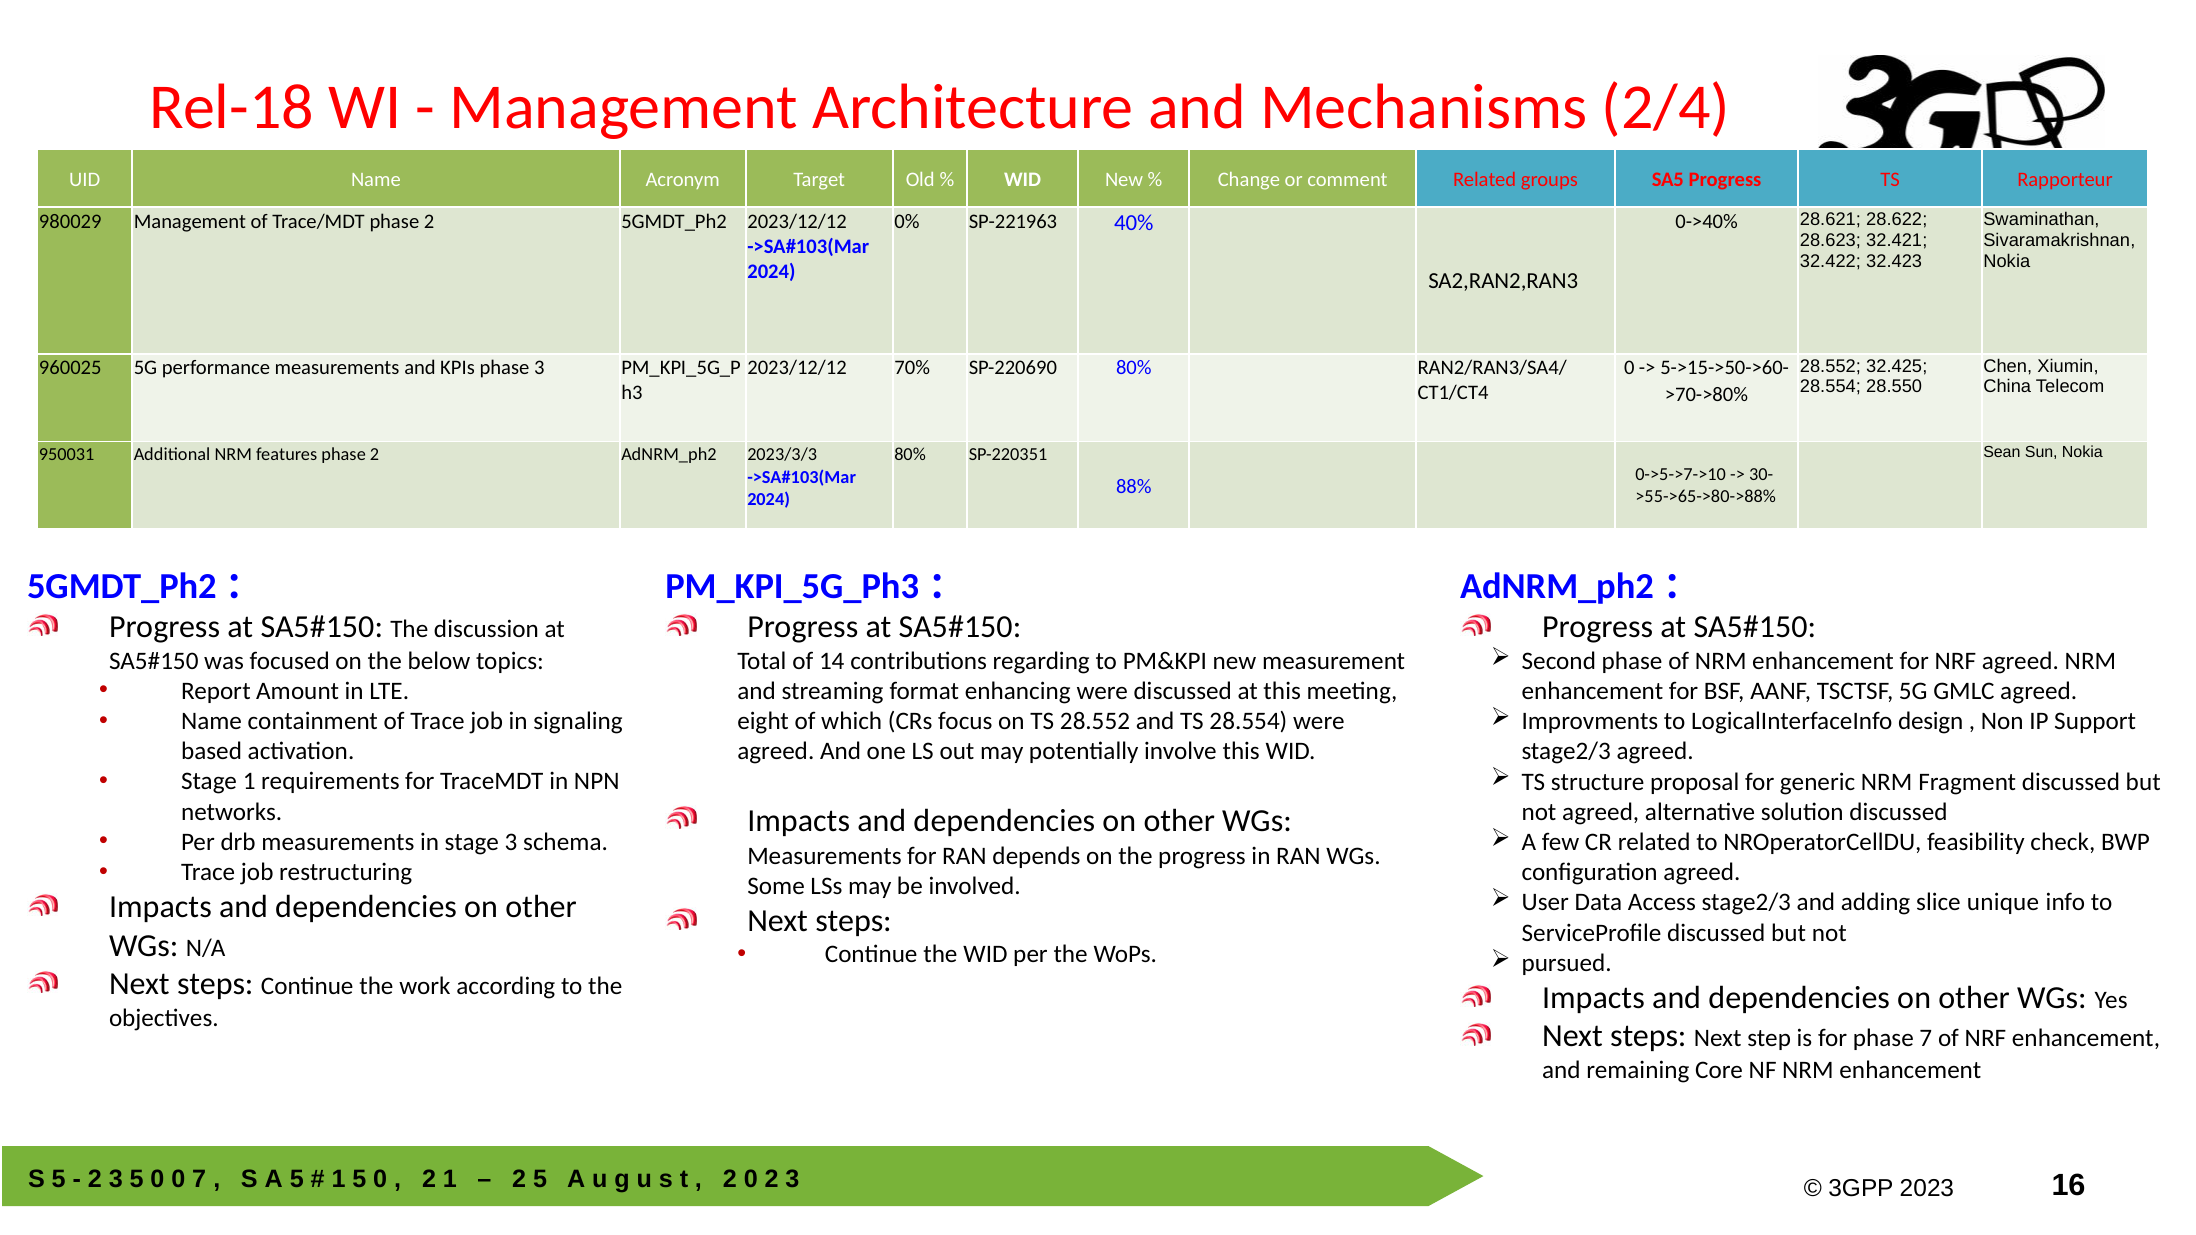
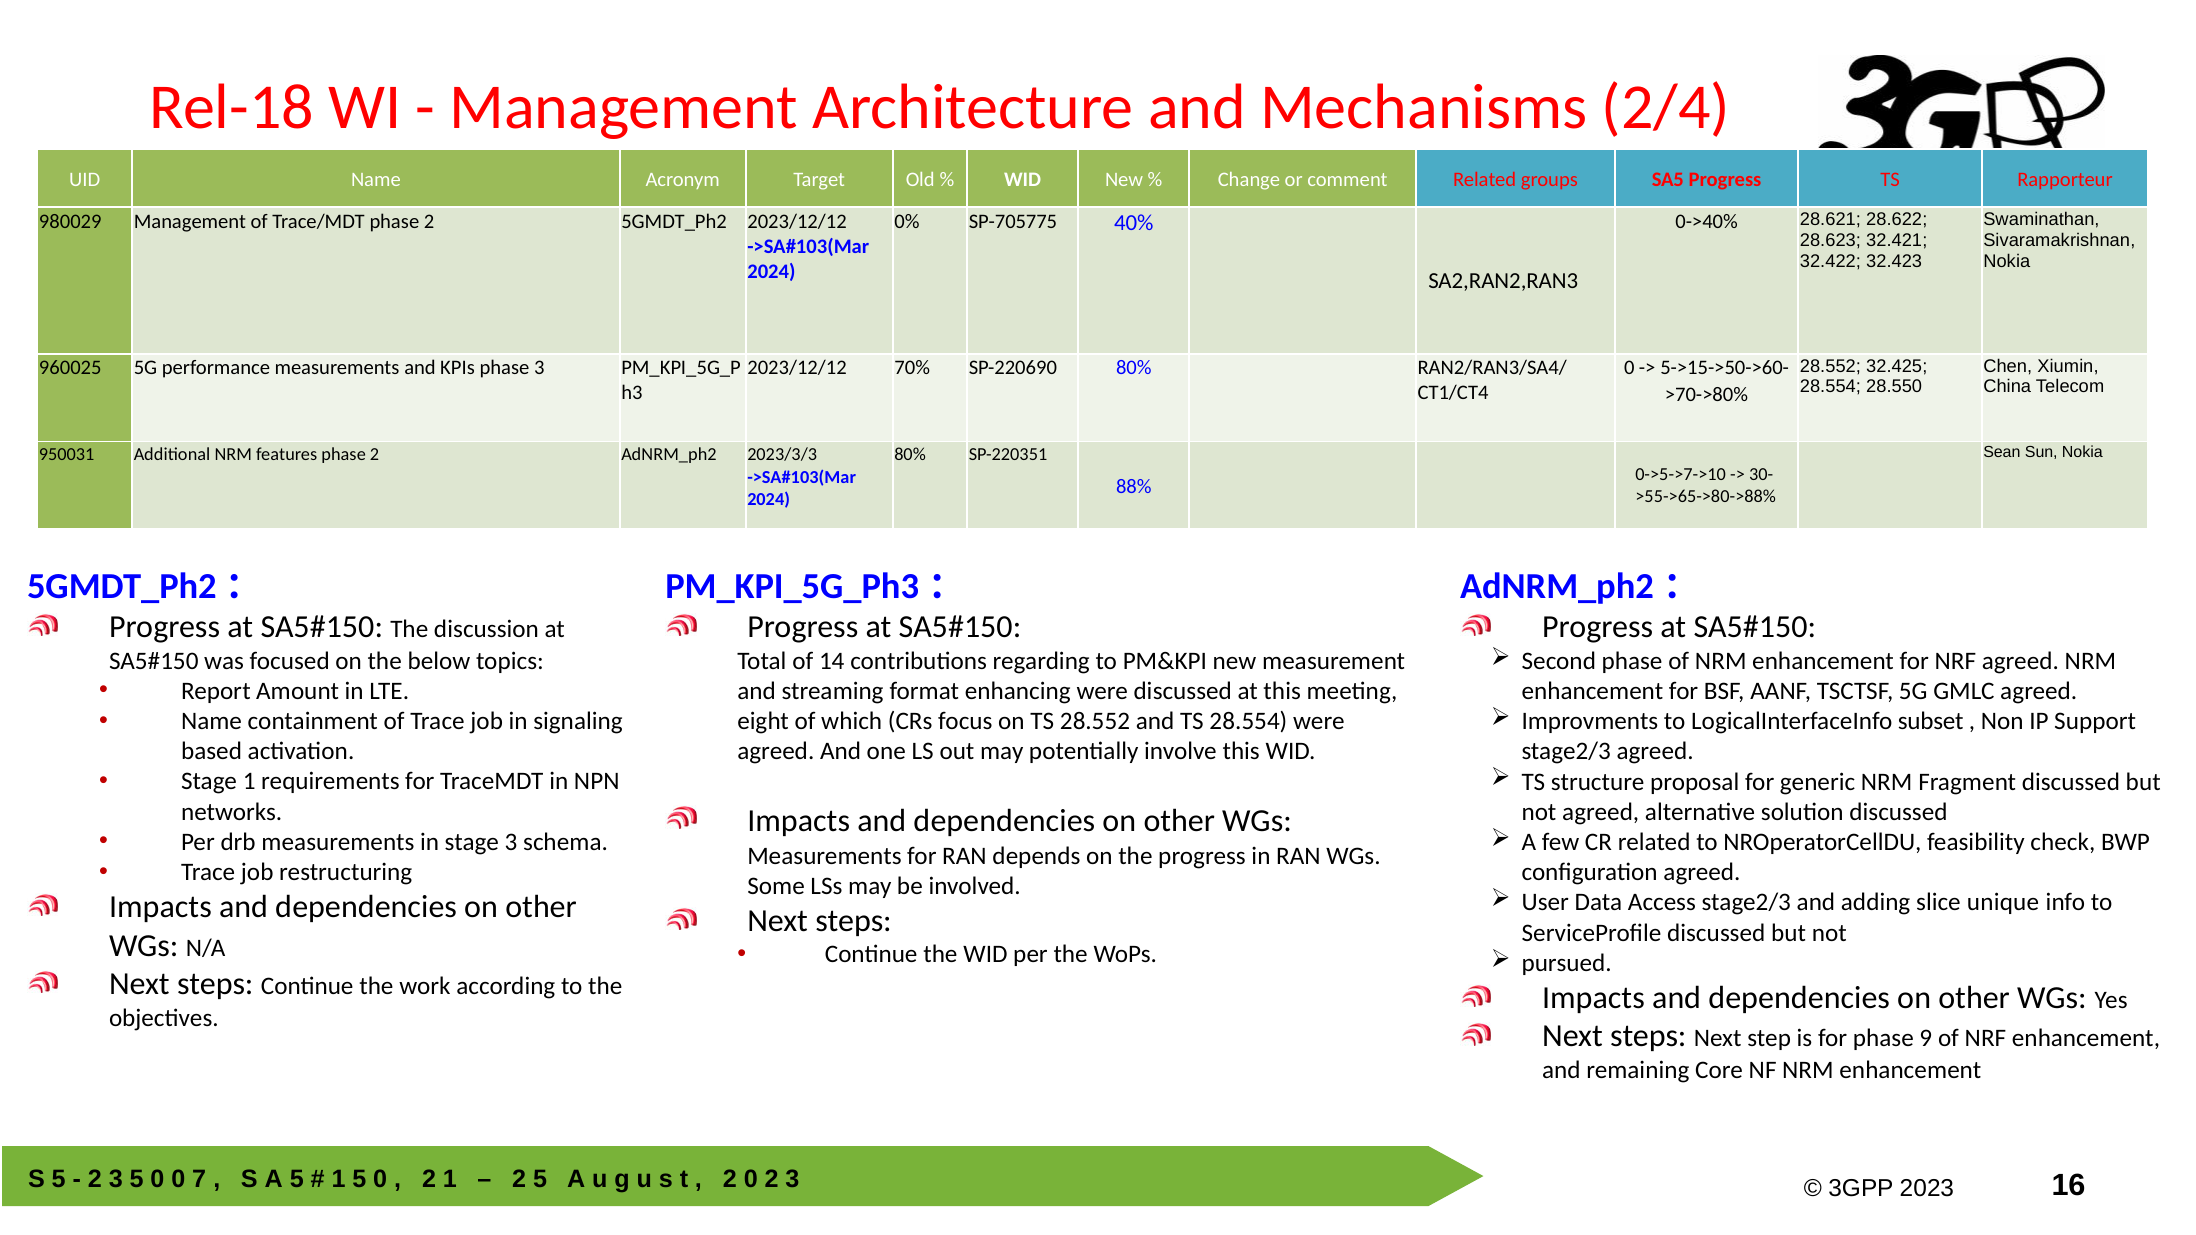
SP-221963: SP-221963 -> SP-705775
design: design -> subset
phase 7: 7 -> 9
